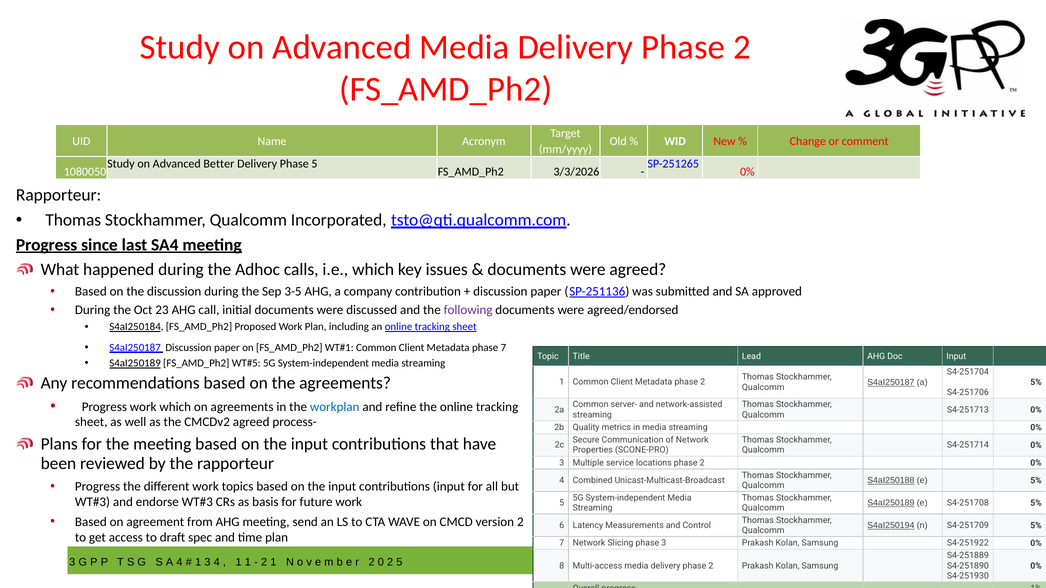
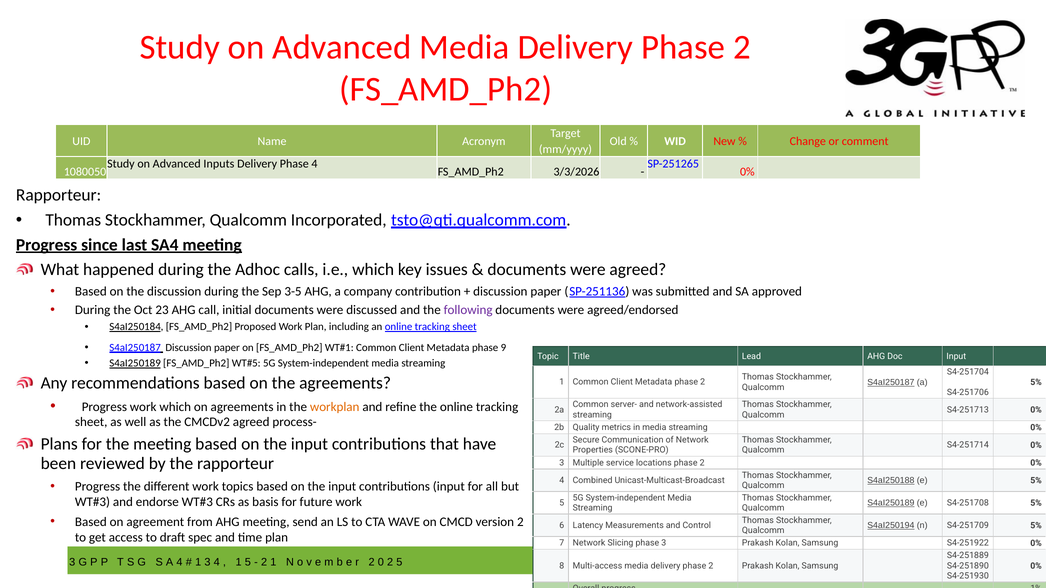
Better: Better -> Inputs
Phase 5: 5 -> 4
phase 7: 7 -> 9
workplan colour: blue -> orange
1 1: 1 -> 5
